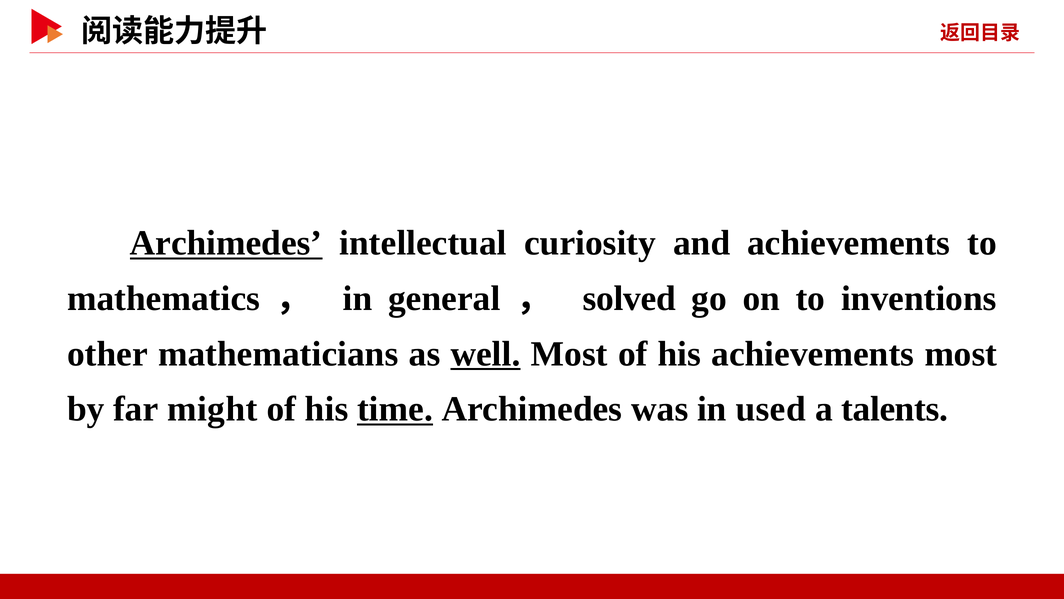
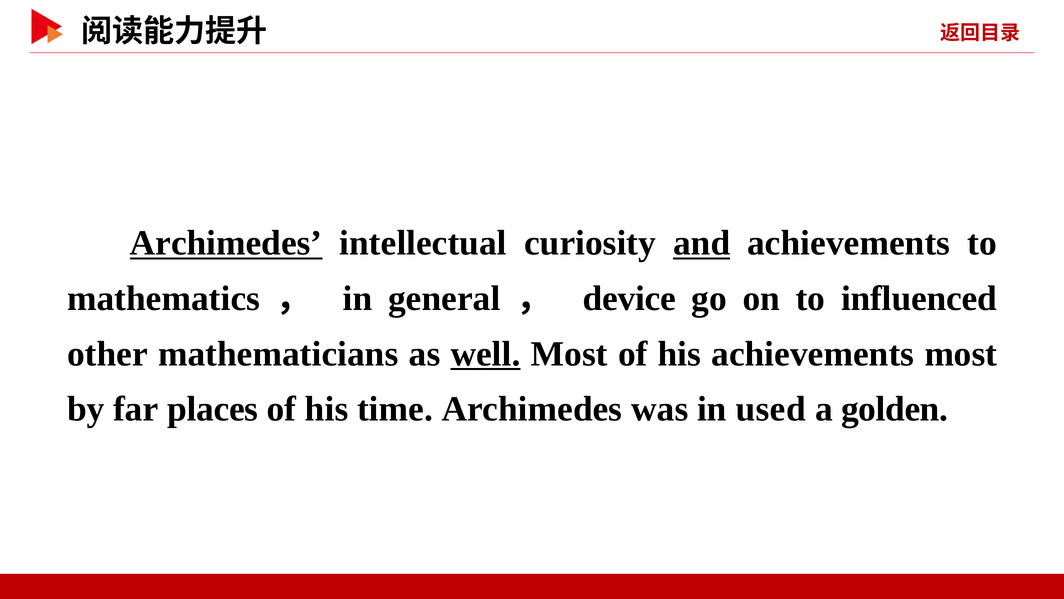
and underline: none -> present
solved: solved -> device
inventions: inventions -> influenced
might: might -> places
time underline: present -> none
talents: talents -> golden
